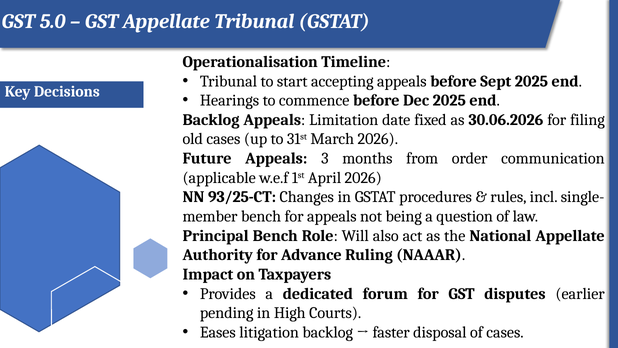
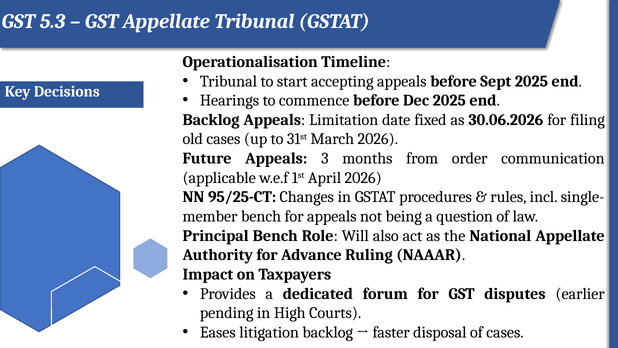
5.0: 5.0 -> 5.3
93/25-CT: 93/25-CT -> 95/25-CT
